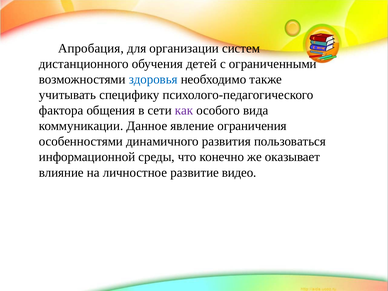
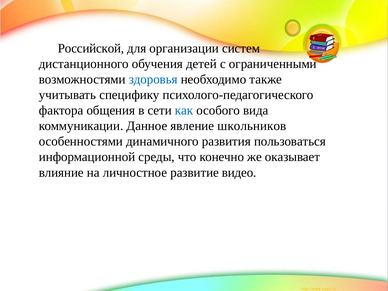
Апробация: Апробация -> Российской
как colour: purple -> blue
ограничения: ограничения -> школьников
